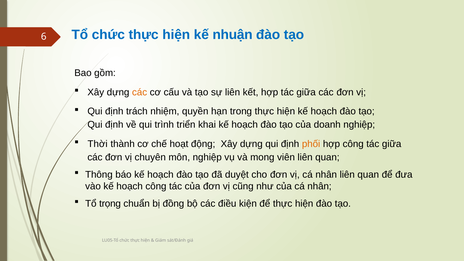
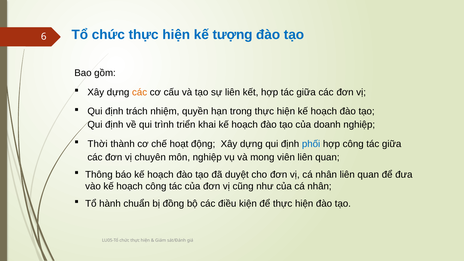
nhuận: nhuận -> tượng
phối colour: orange -> blue
trọng: trọng -> hành
